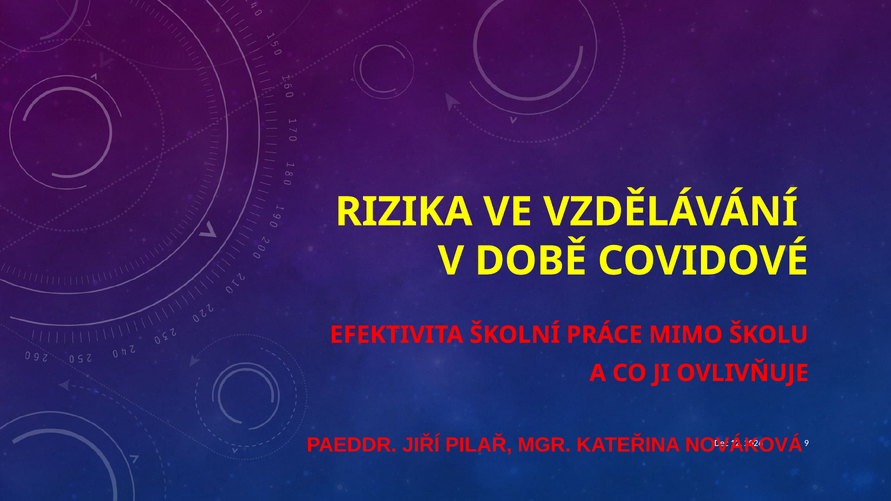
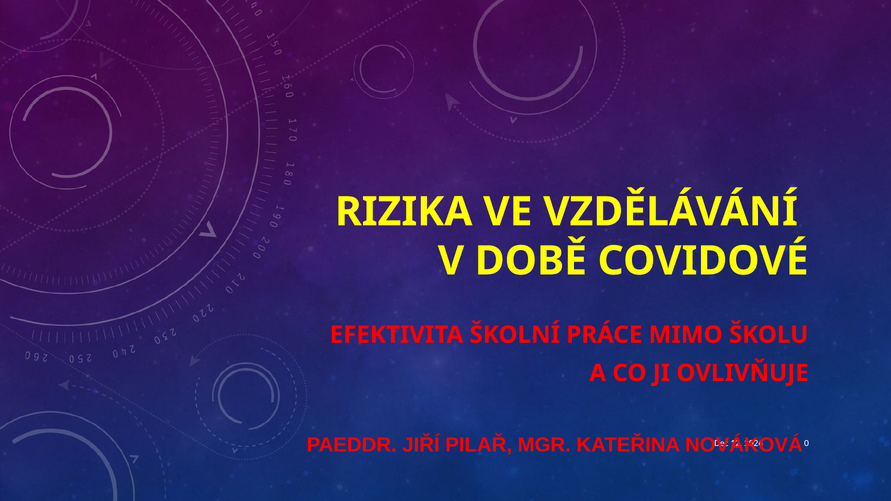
9: 9 -> 0
